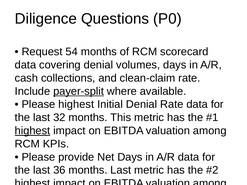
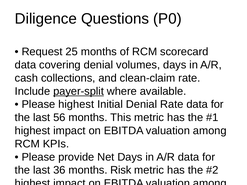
54: 54 -> 25
32: 32 -> 56
highest at (32, 131) underline: present -> none
months Last: Last -> Risk
